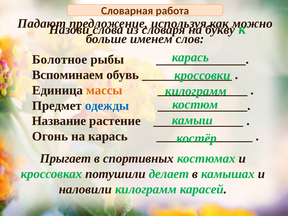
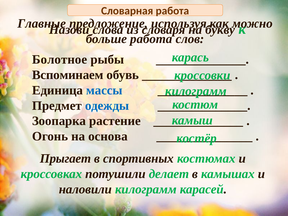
Падают: Падают -> Главные
больше именем: именем -> работа
массы colour: orange -> blue
Название: Название -> Зоопарка
на карась: карась -> основа
